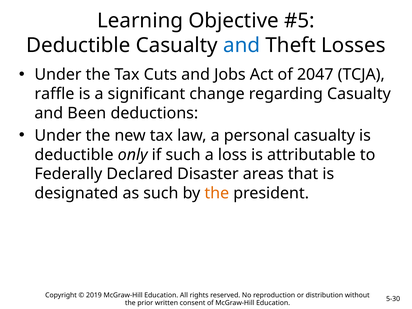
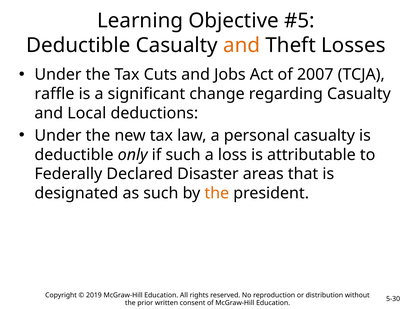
and at (242, 45) colour: blue -> orange
2047: 2047 -> 2007
Been: Been -> Local
